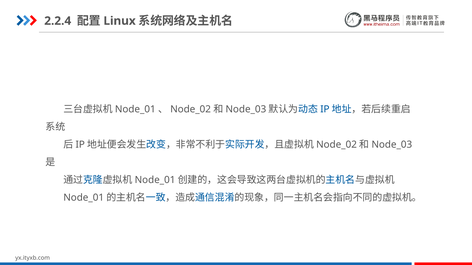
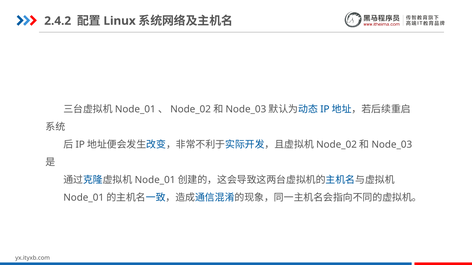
2.2.4: 2.2.4 -> 2.4.2
